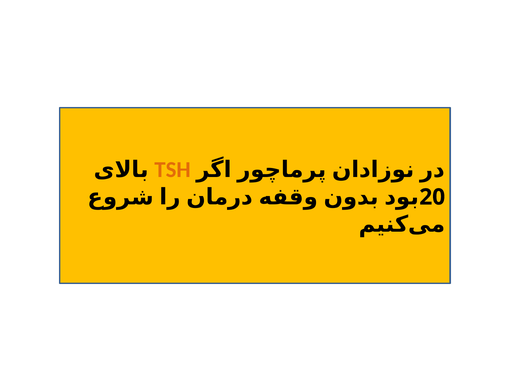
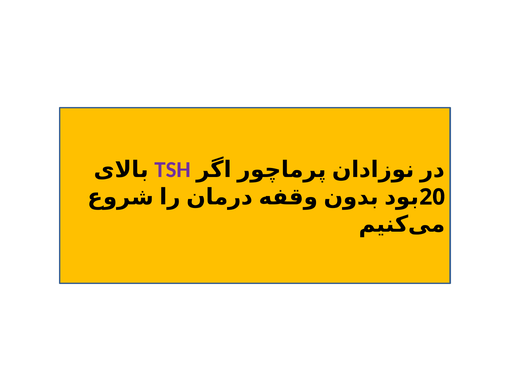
TSH colour: orange -> purple
